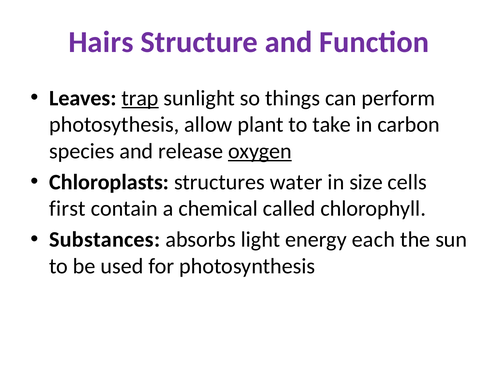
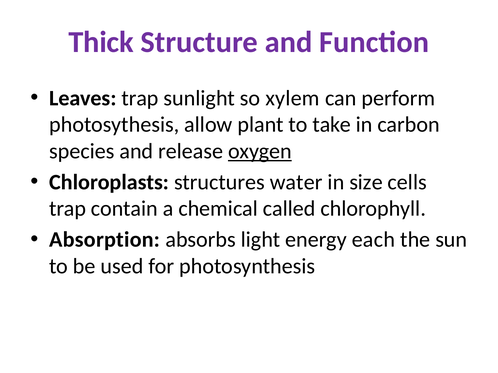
Hairs: Hairs -> Thick
trap at (140, 98) underline: present -> none
things: things -> xylem
first at (67, 209): first -> trap
Substances: Substances -> Absorption
